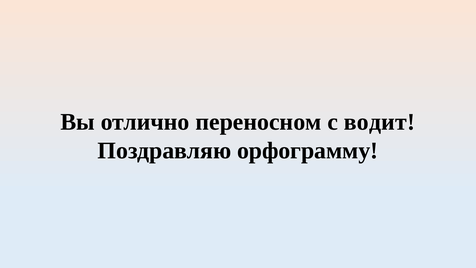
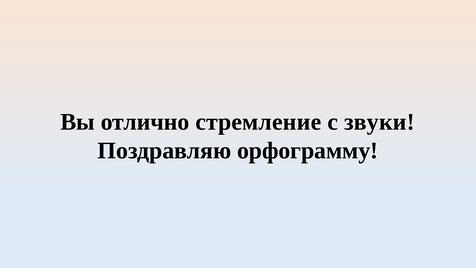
переносном: переносном -> стремление
водит: водит -> звуки
